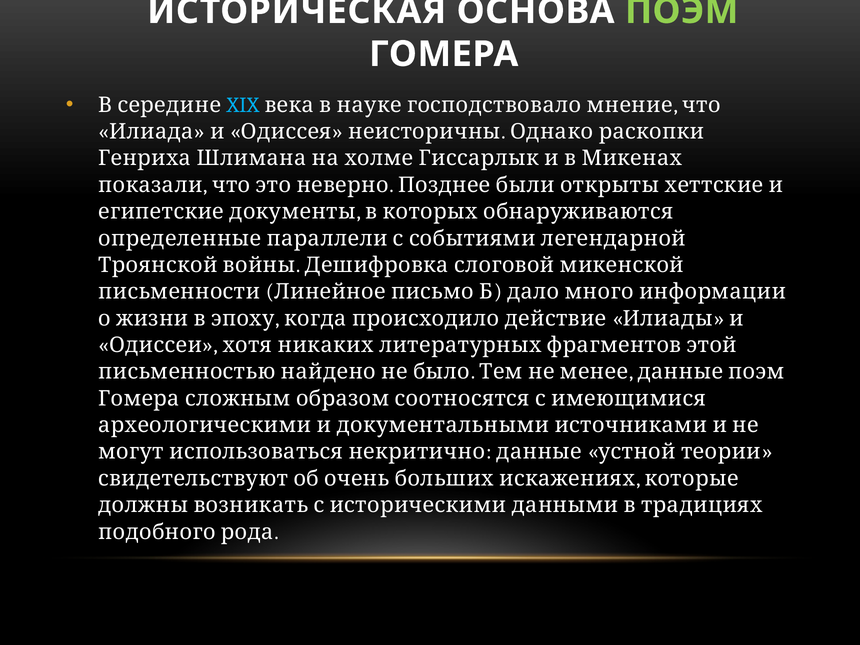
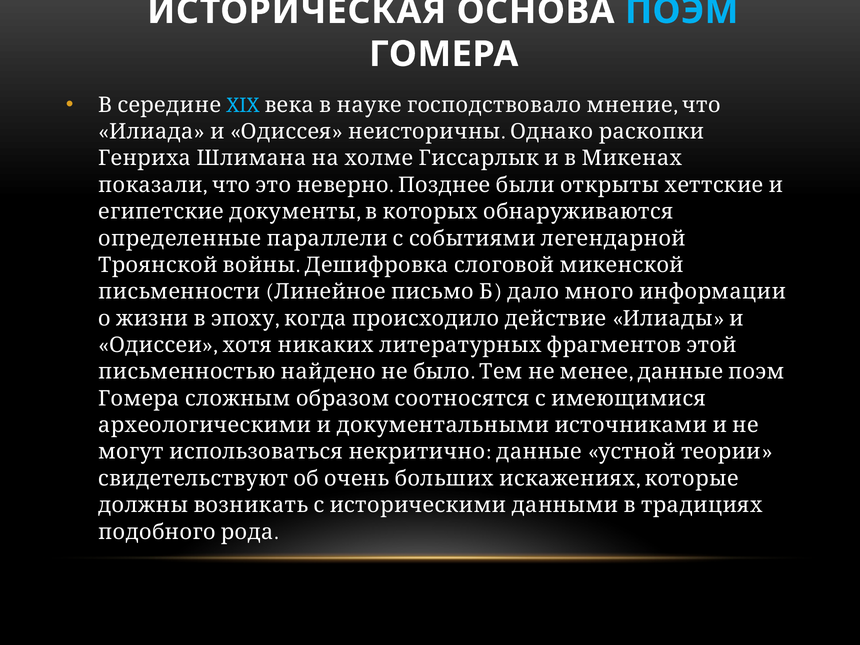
ПОЭМ at (682, 11) colour: light green -> light blue
